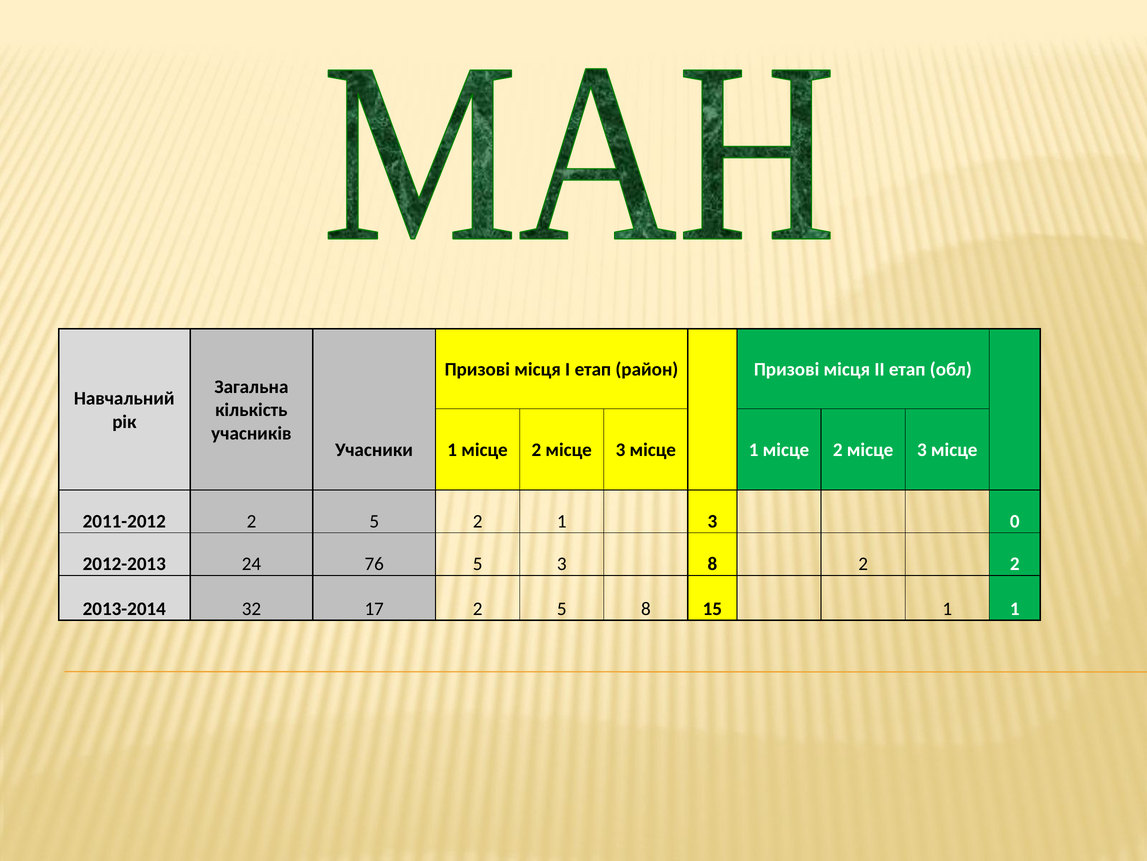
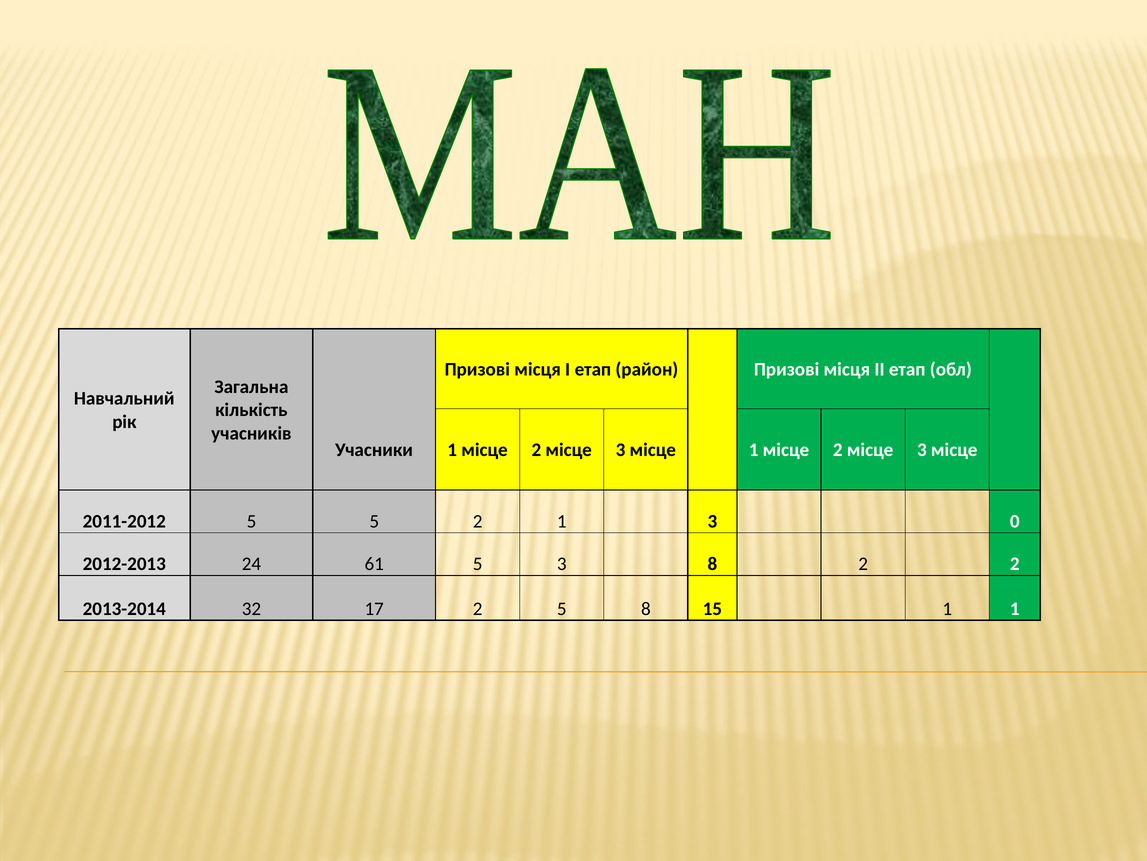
2011-2012 2: 2 -> 5
76: 76 -> 61
